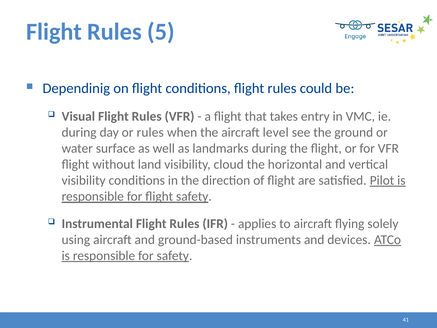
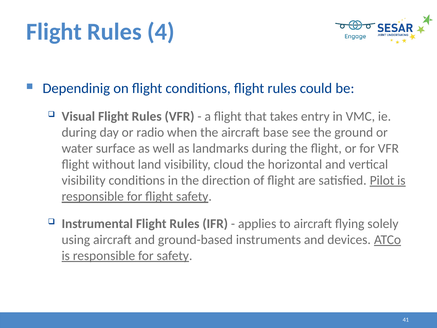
5: 5 -> 4
or rules: rules -> radio
level: level -> base
